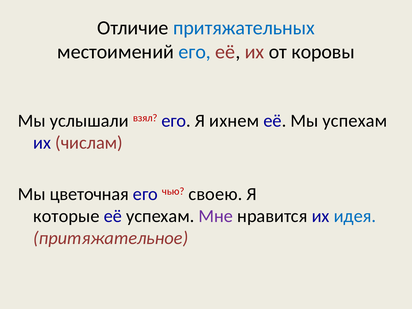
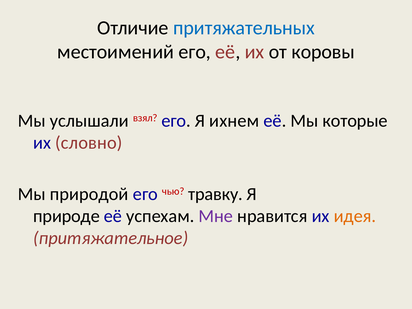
его at (195, 52) colour: blue -> black
Мы успехам: успехам -> которые
числам: числам -> словно
цветочная: цветочная -> природой
своею: своею -> травку
которые: которые -> природе
идея colour: blue -> orange
